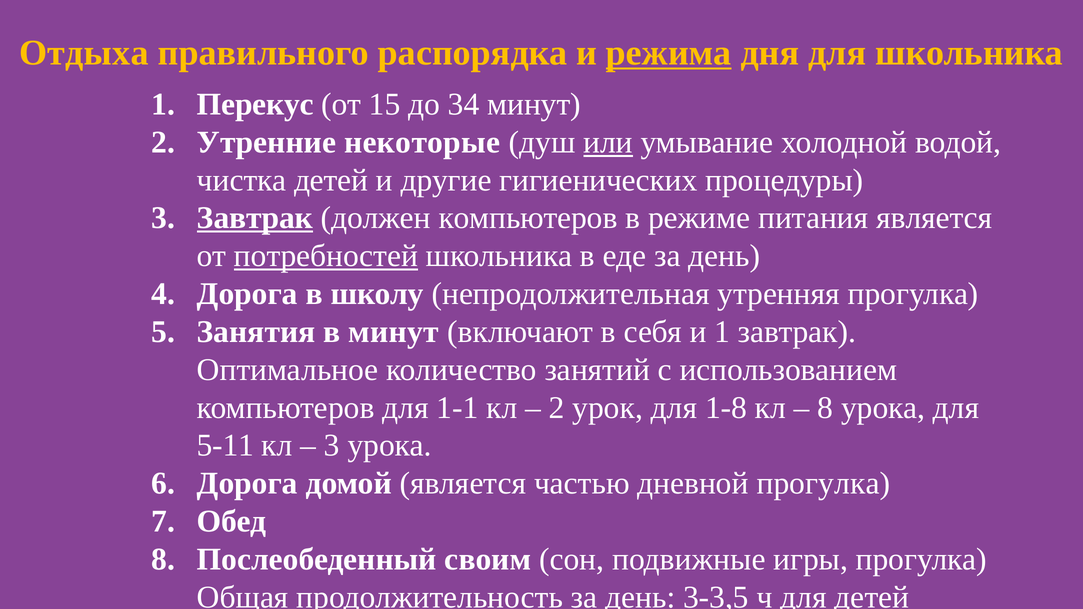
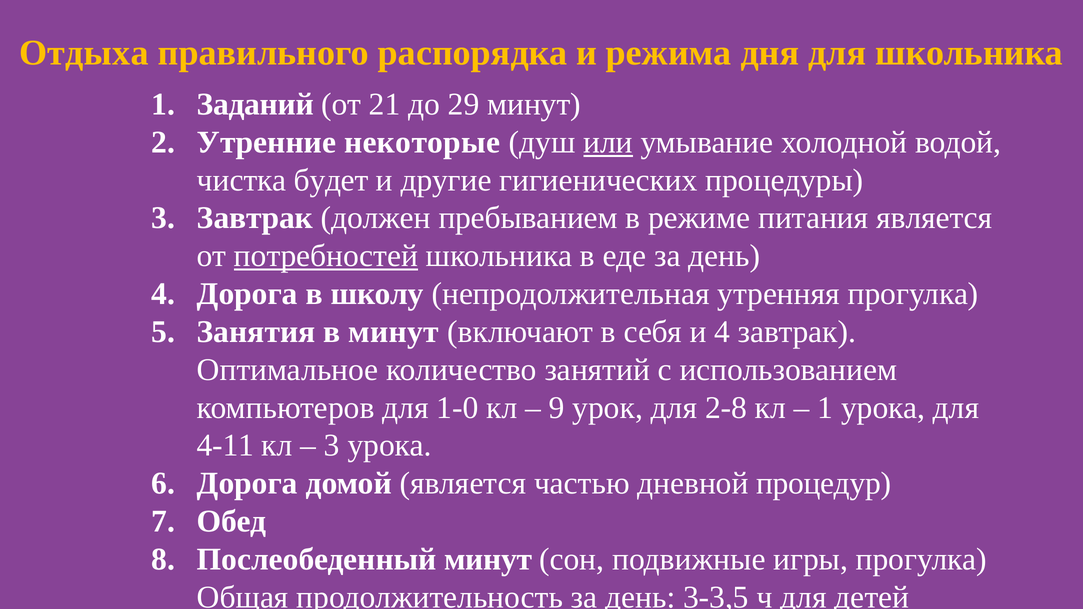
режима underline: present -> none
Перекус: Перекус -> Заданий
15: 15 -> 21
34: 34 -> 29
чистка детей: детей -> будет
Завтрак at (255, 218) underline: present -> none
должен компьютеров: компьютеров -> пребыванием
и 1: 1 -> 4
1-1: 1-1 -> 1-0
2 at (557, 408): 2 -> 9
1-8: 1-8 -> 2-8
8 at (825, 408): 8 -> 1
5-11: 5-11 -> 4-11
дневной прогулка: прогулка -> процедур
Послеобеденный своим: своим -> минут
